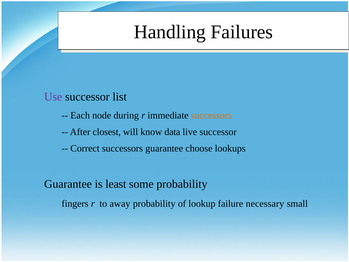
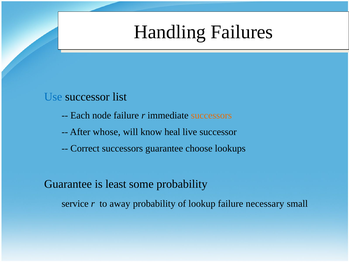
Use colour: purple -> blue
node during: during -> failure
closest: closest -> whose
data: data -> heal
fingers: fingers -> service
